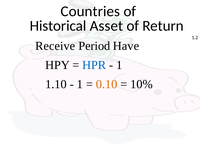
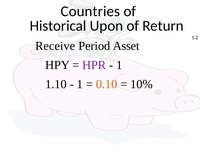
Asset: Asset -> Upon
Have: Have -> Asset
HPR colour: blue -> purple
